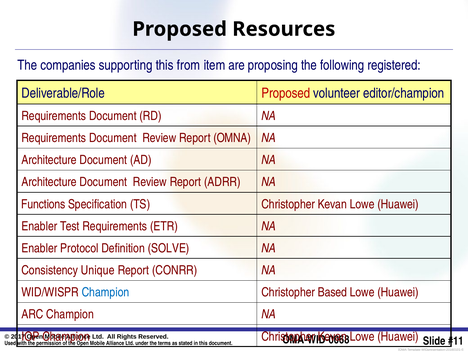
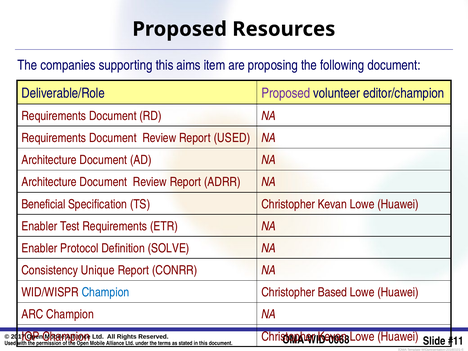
from: from -> aims
following registered: registered -> document
Proposed at (286, 93) colour: red -> purple
Report OMNA: OMNA -> USED
Functions: Functions -> Beneficial
